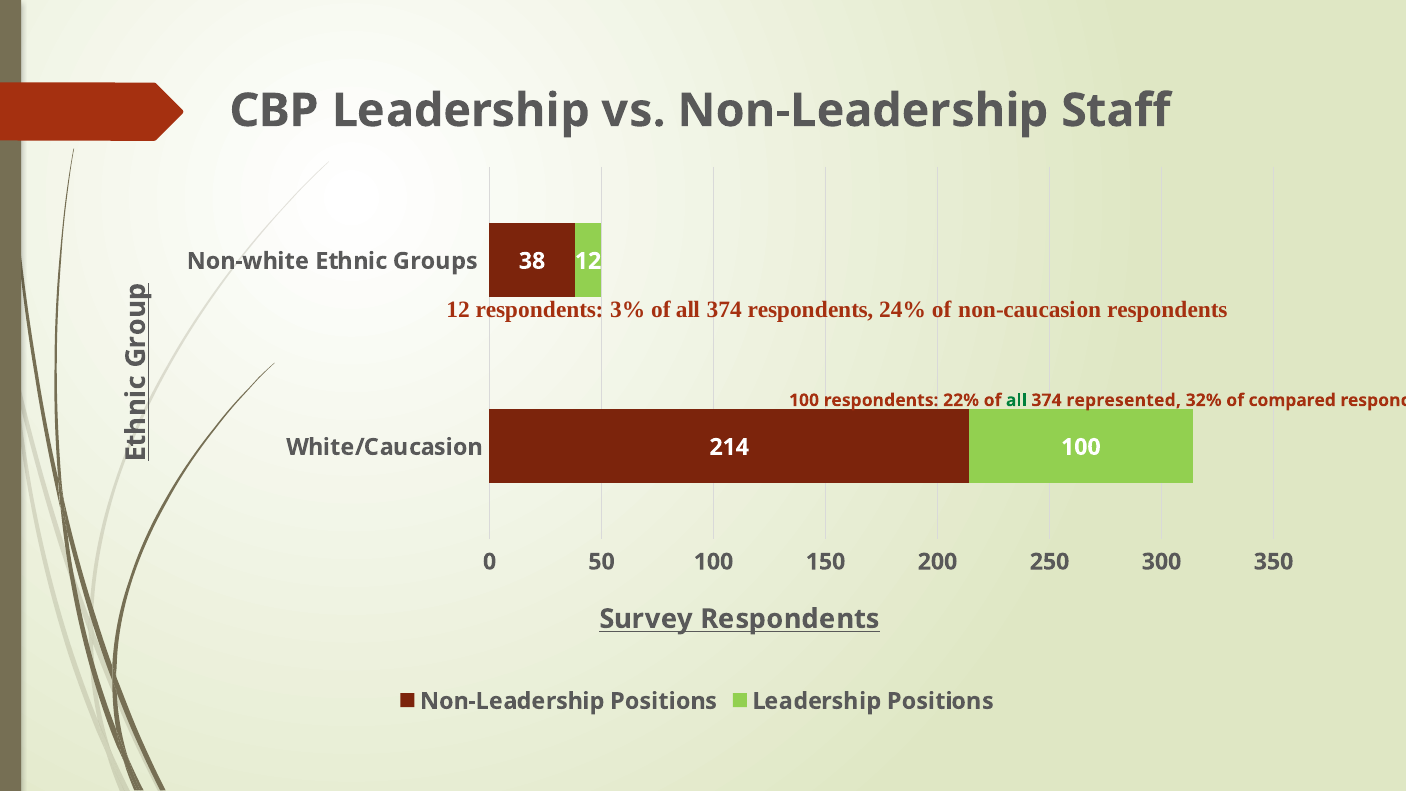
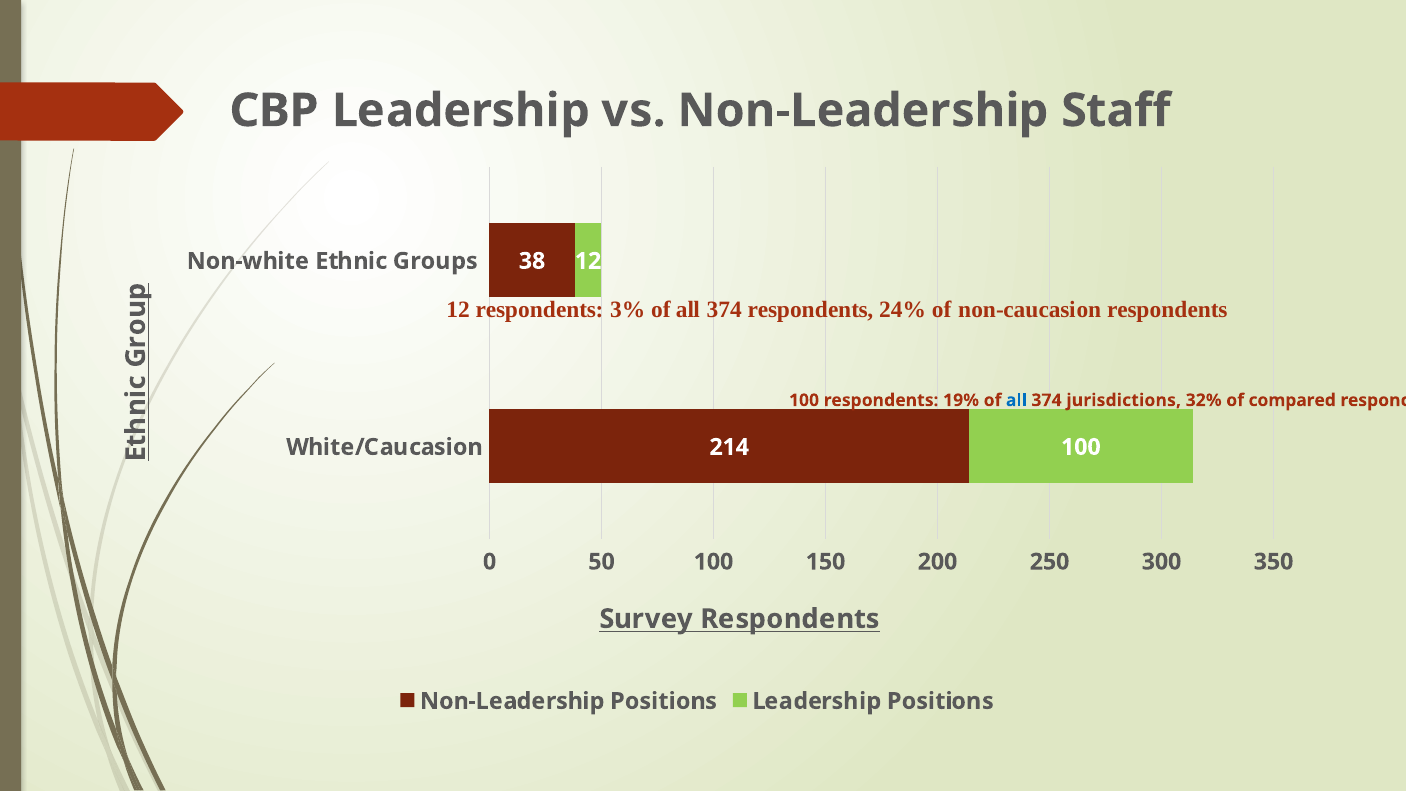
22%: 22% -> 19%
all at (1016, 400) colour: green -> blue
represented: represented -> jurisdictions
